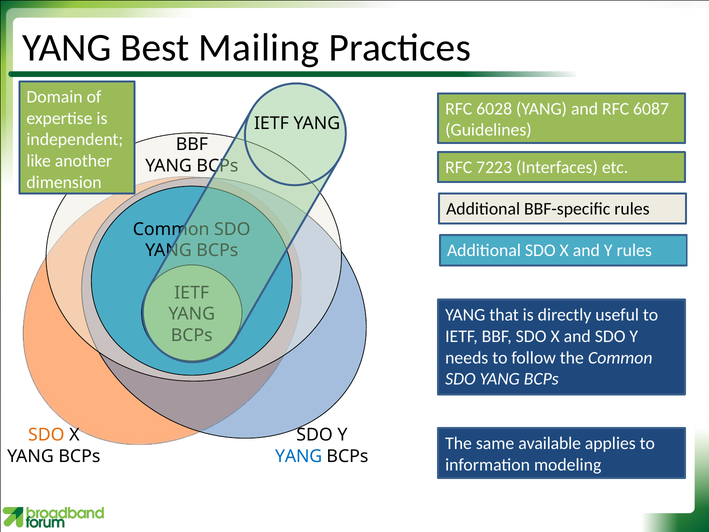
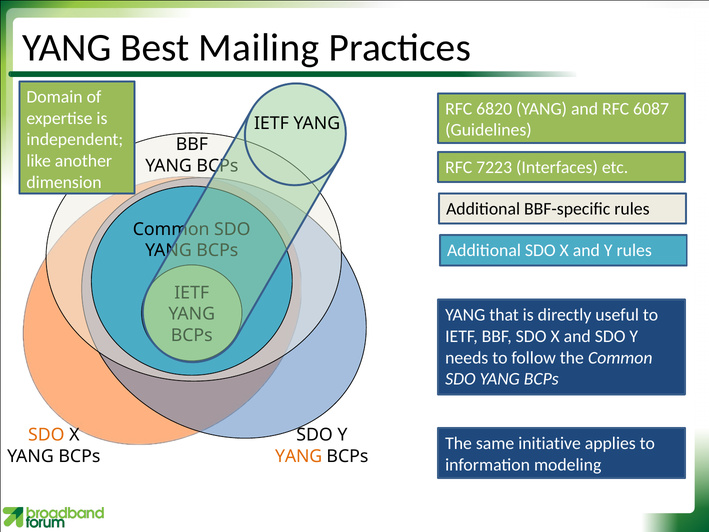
6028: 6028 -> 6820
available: available -> initiative
YANG at (299, 456) colour: blue -> orange
